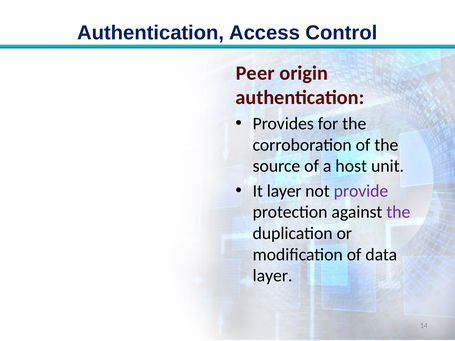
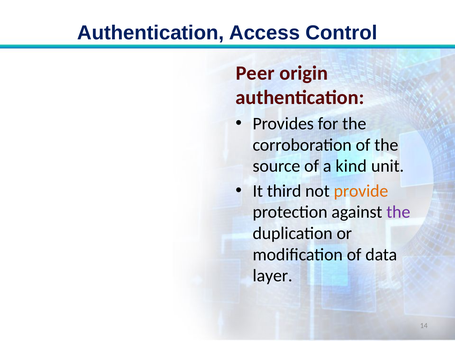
host: host -> kind
It layer: layer -> third
provide colour: purple -> orange
